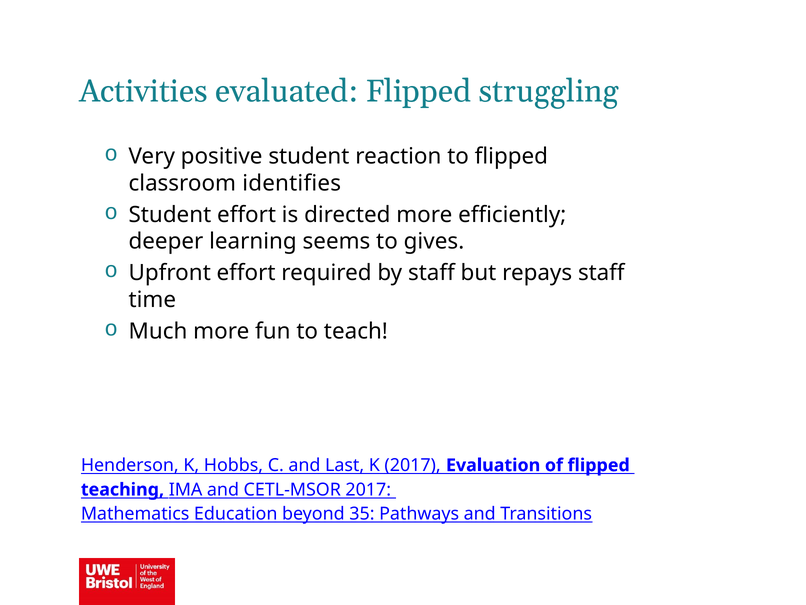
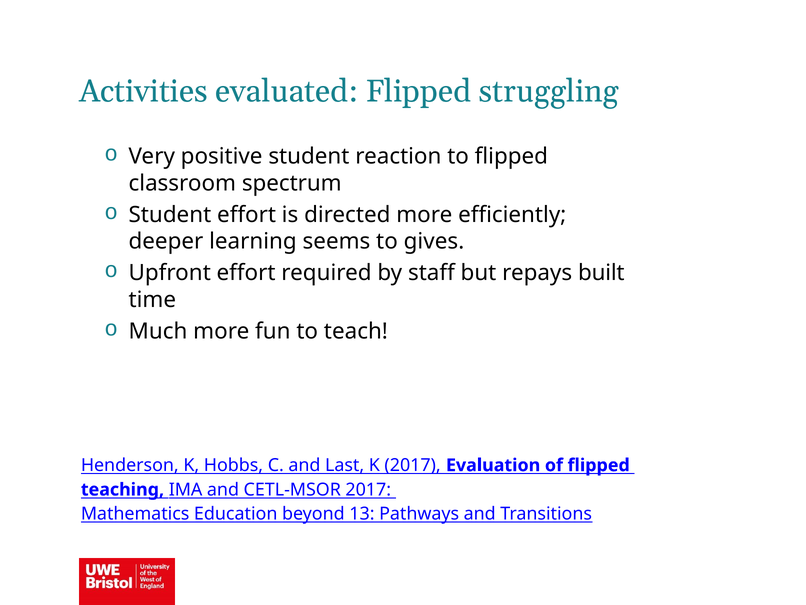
identifies: identifies -> spectrum
repays staff: staff -> built
35: 35 -> 13
